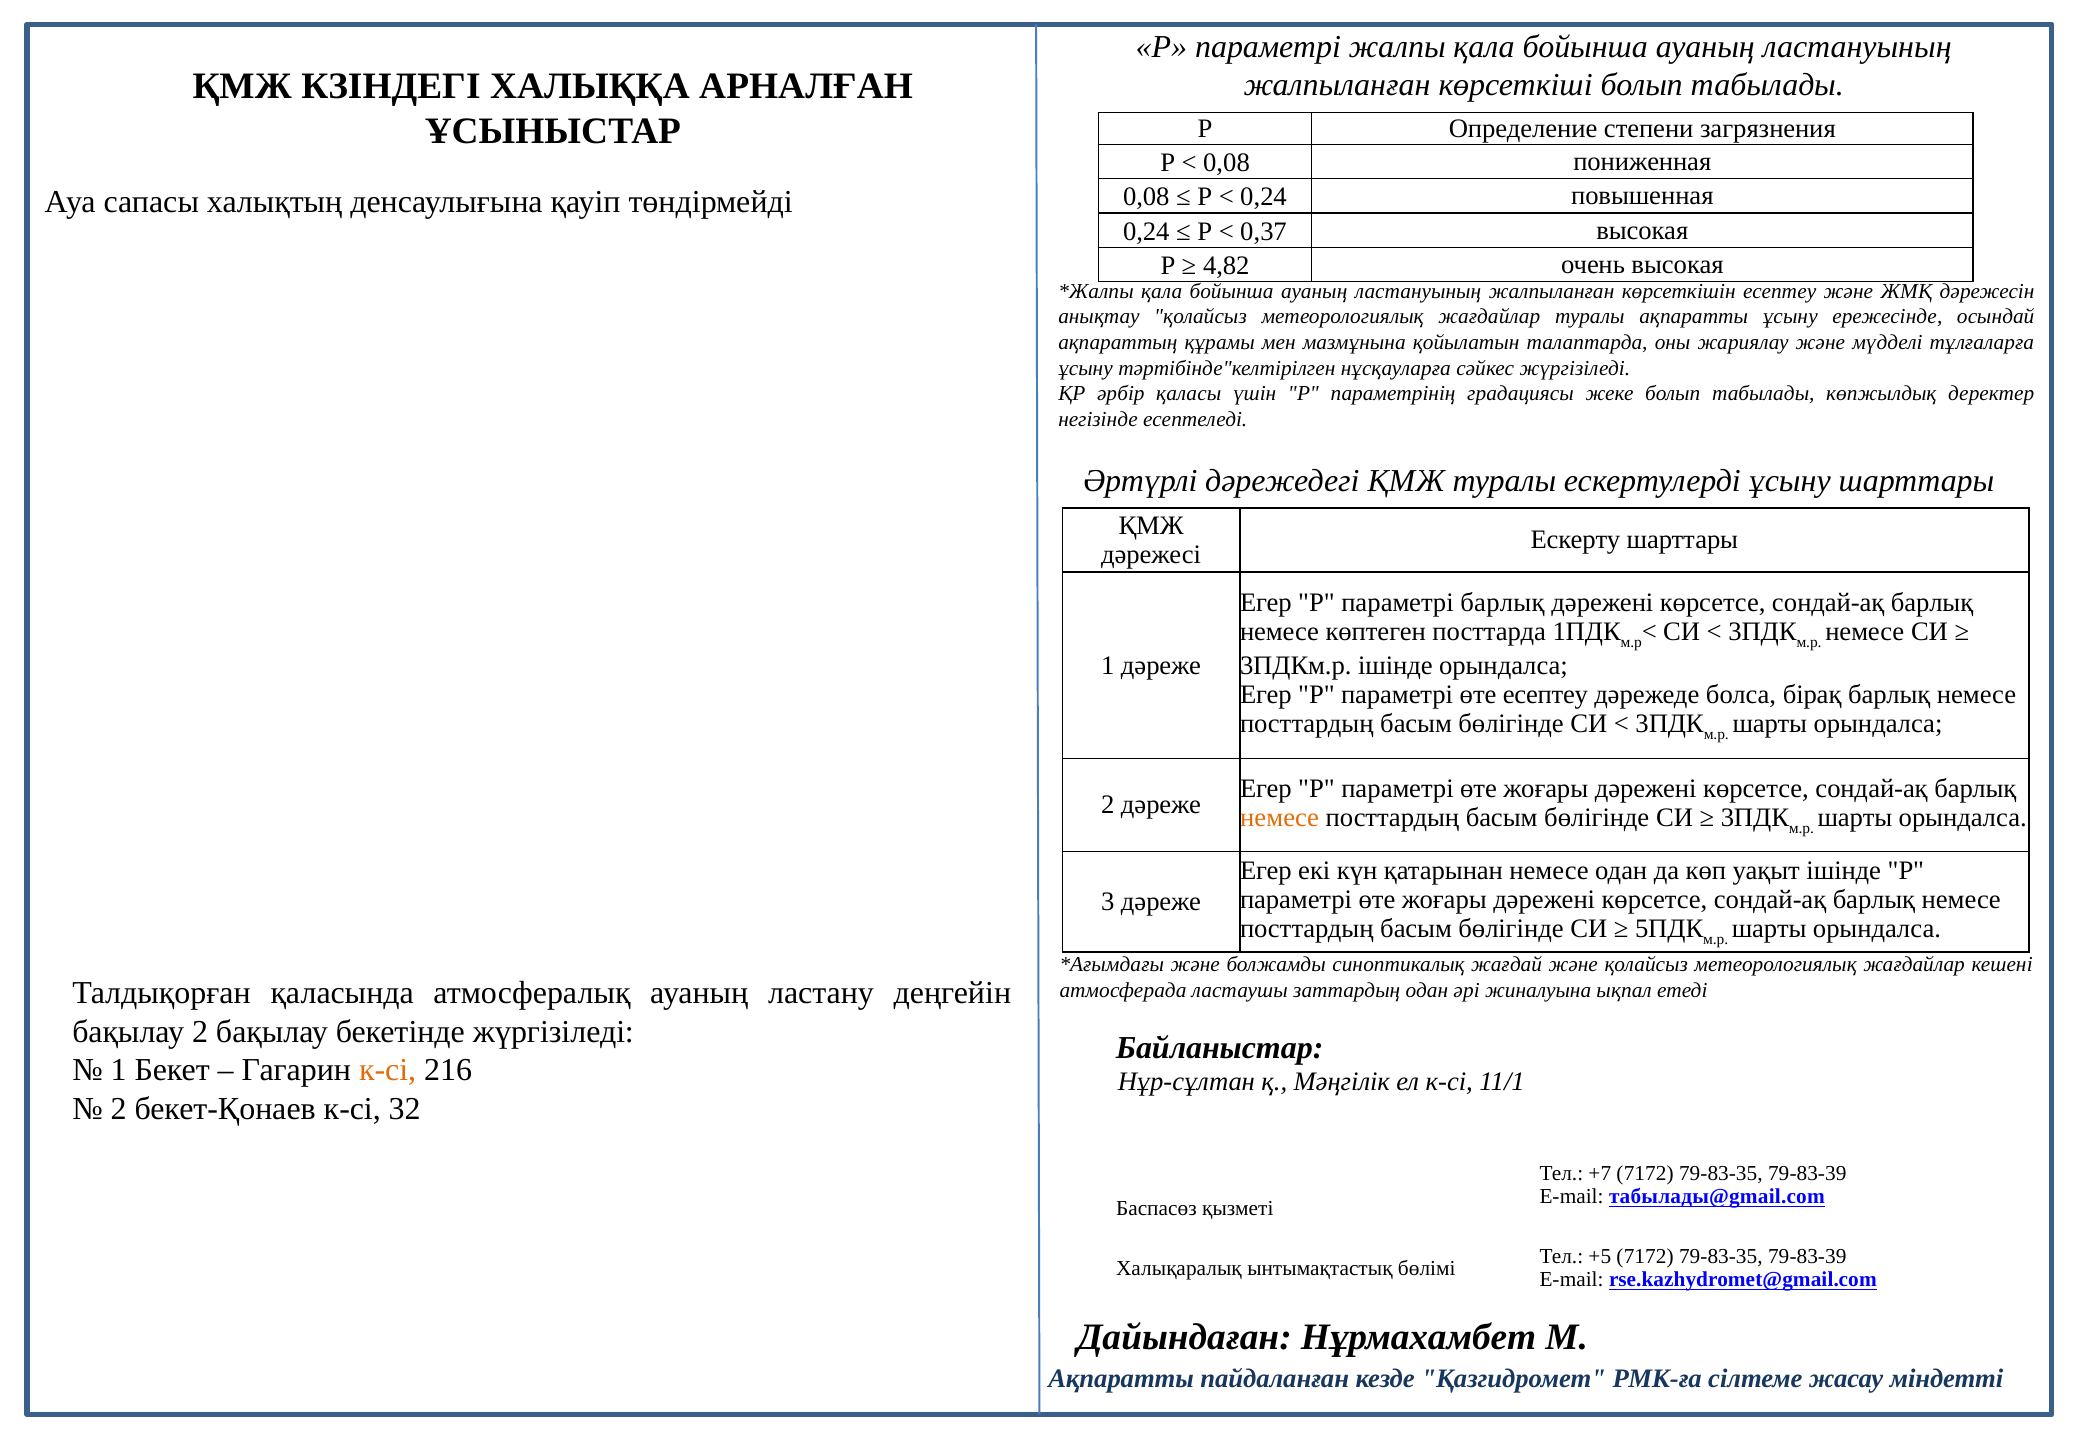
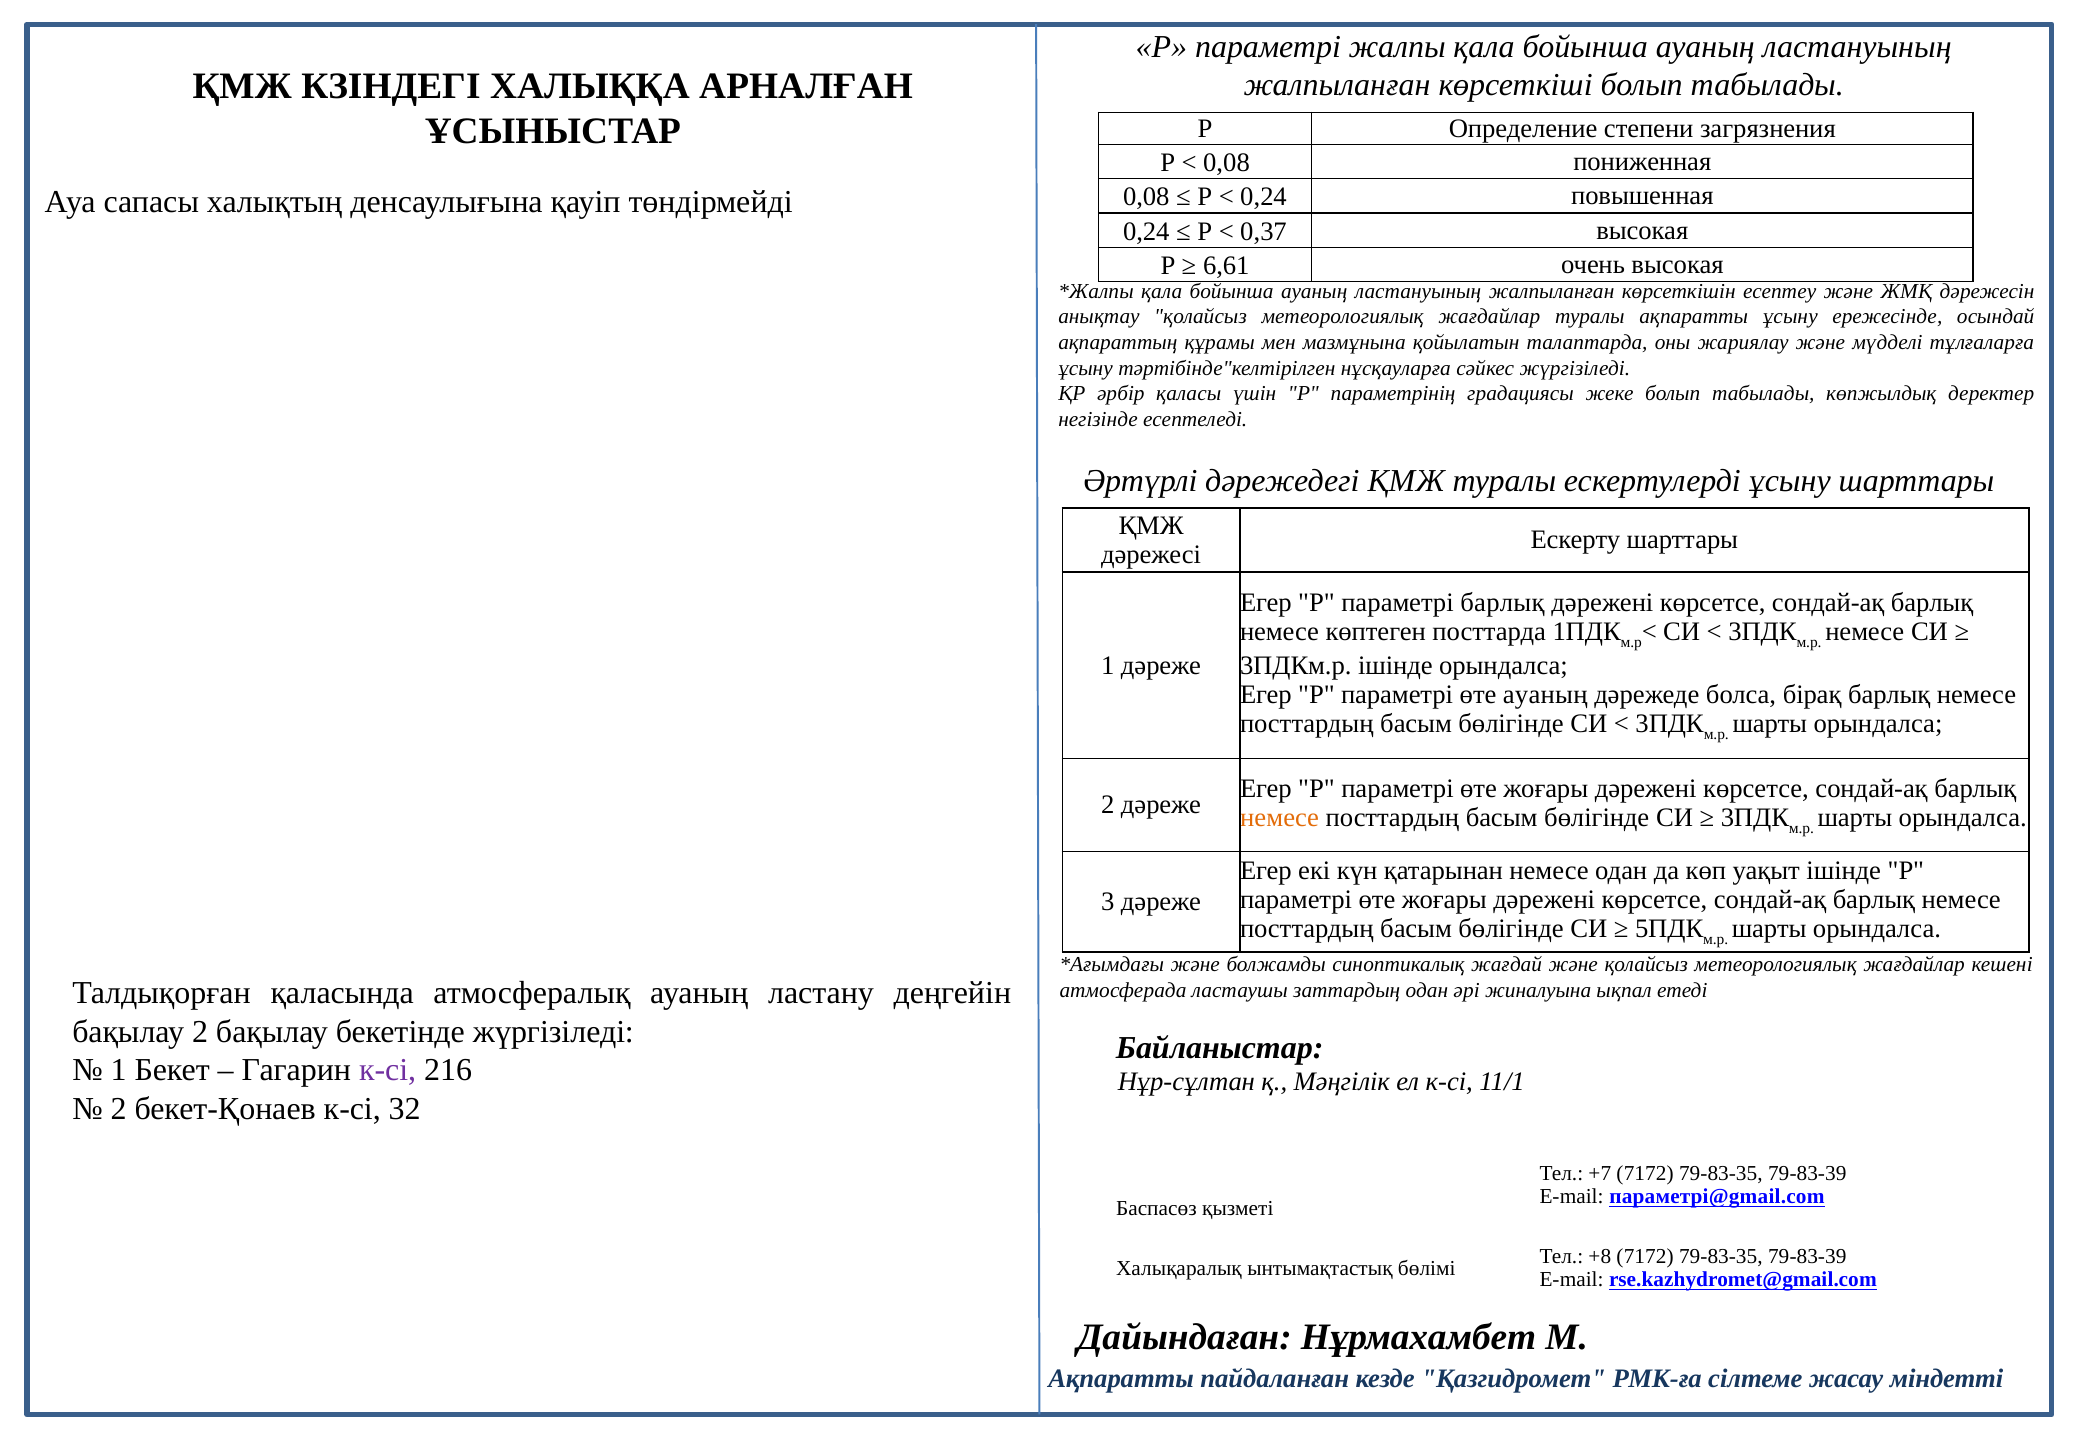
4,82: 4,82 -> 6,61
өте есептеу: есептеу -> ауаның
к-сі at (388, 1070) colour: orange -> purple
табылады@gmail.com: табылады@gmail.com -> параметрі@gmail.com
+5: +5 -> +8
